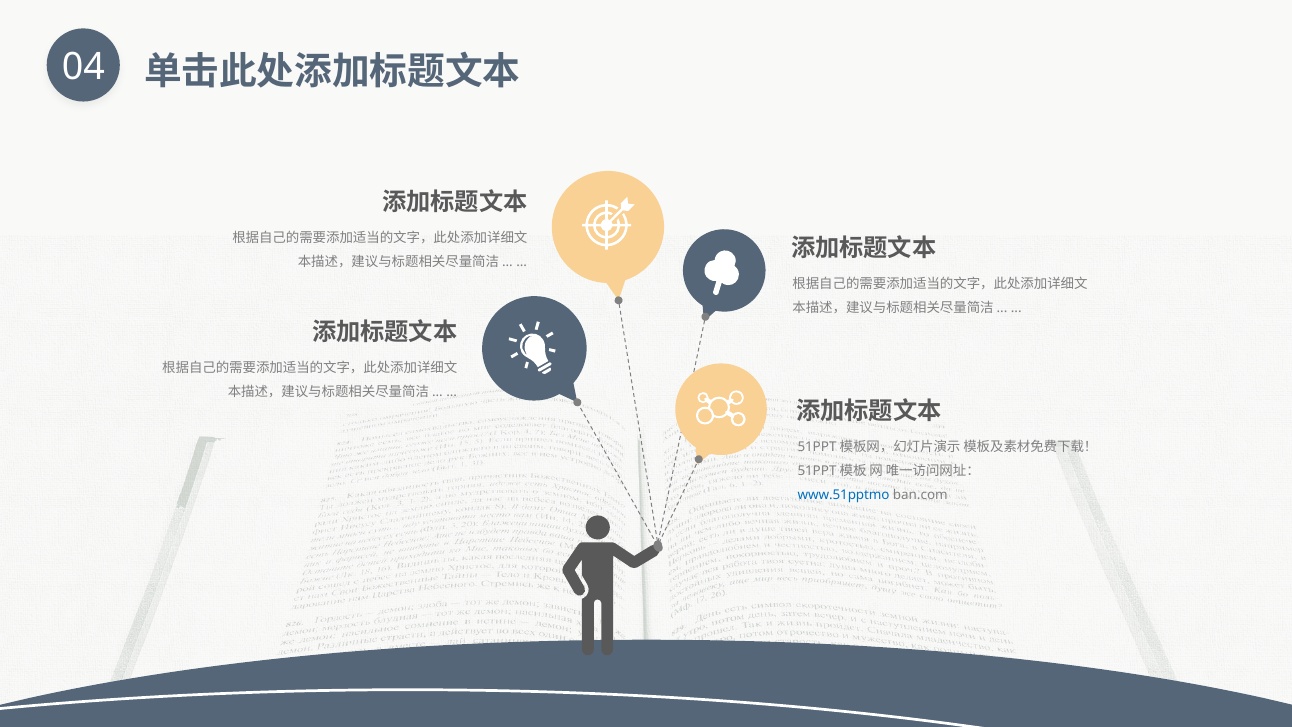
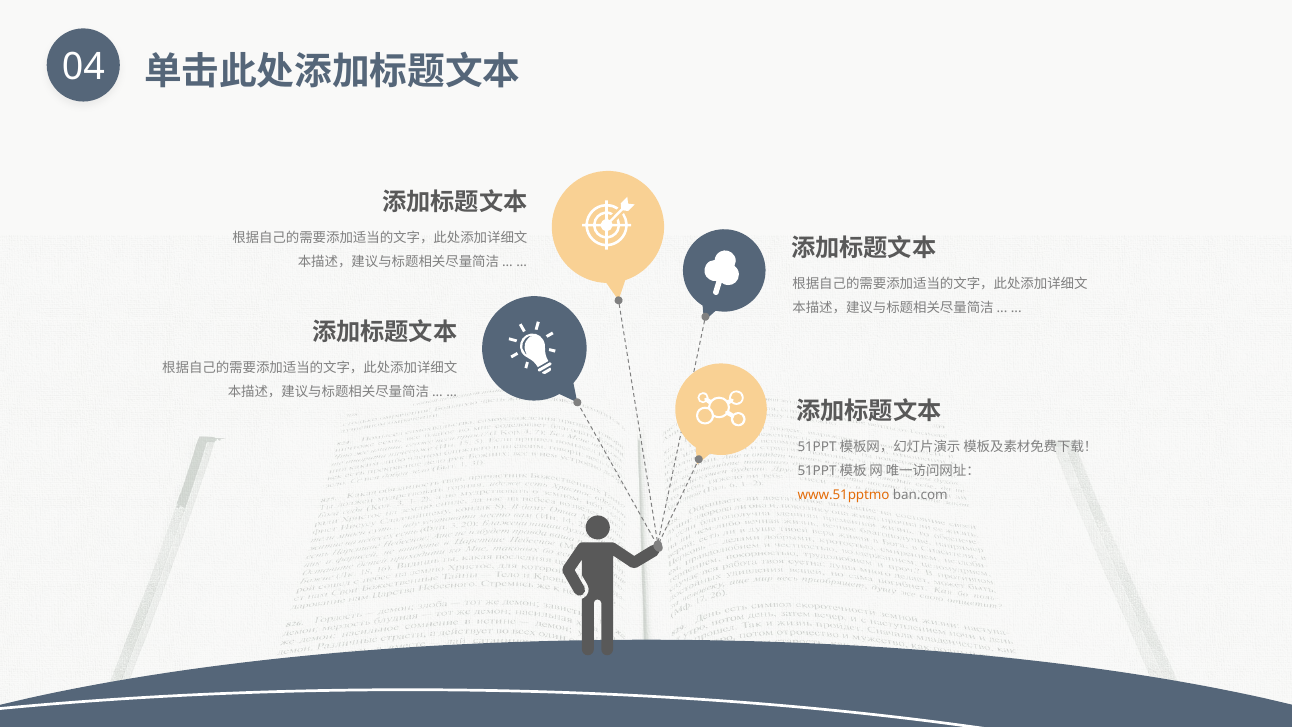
www.51pptmo colour: blue -> orange
